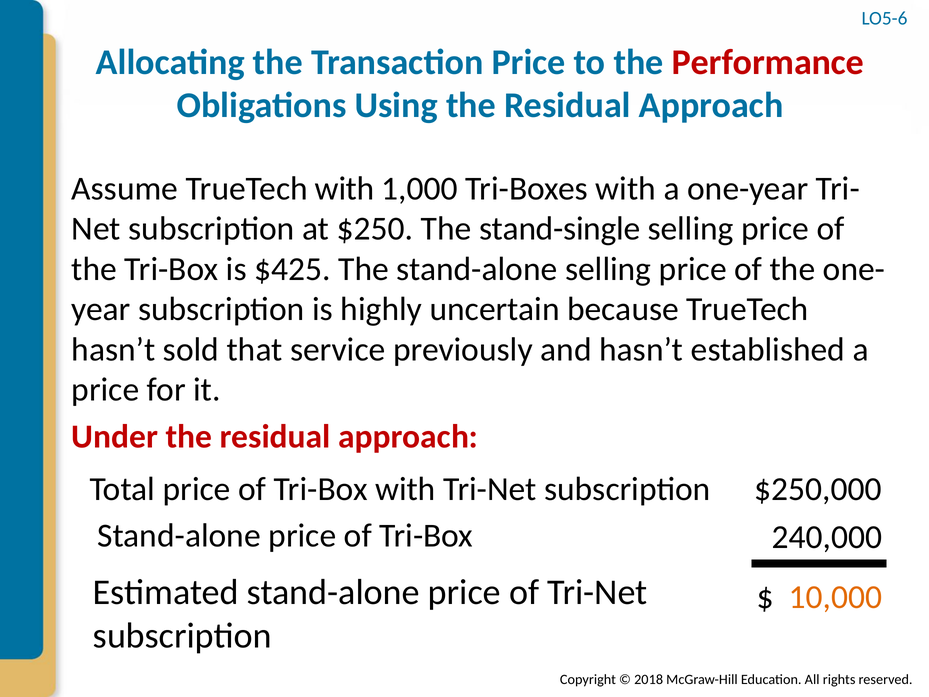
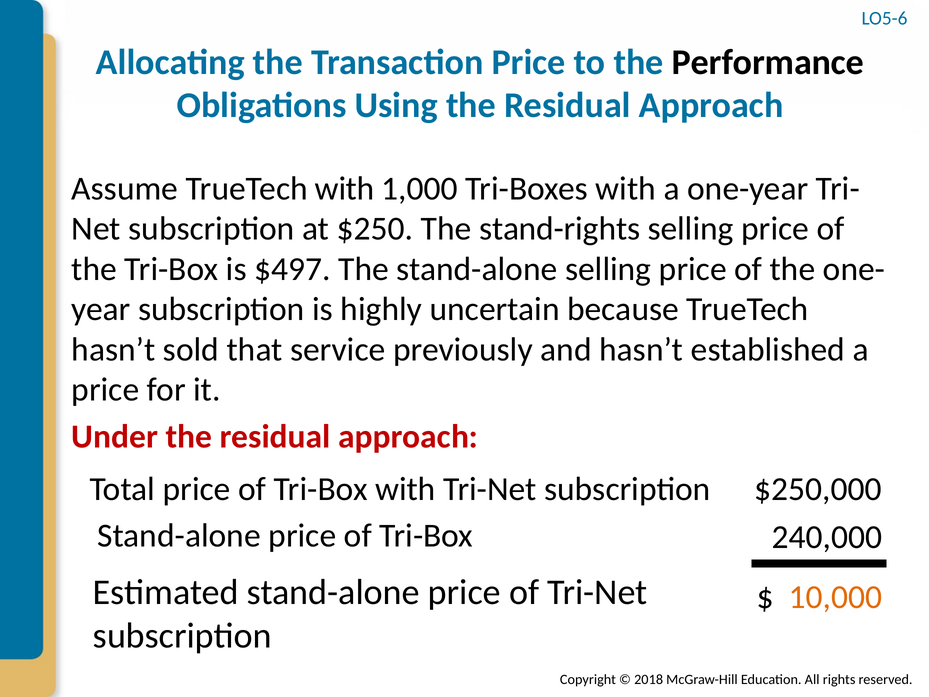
Performance colour: red -> black
stand-single: stand-single -> stand-rights
$425: $425 -> $497
